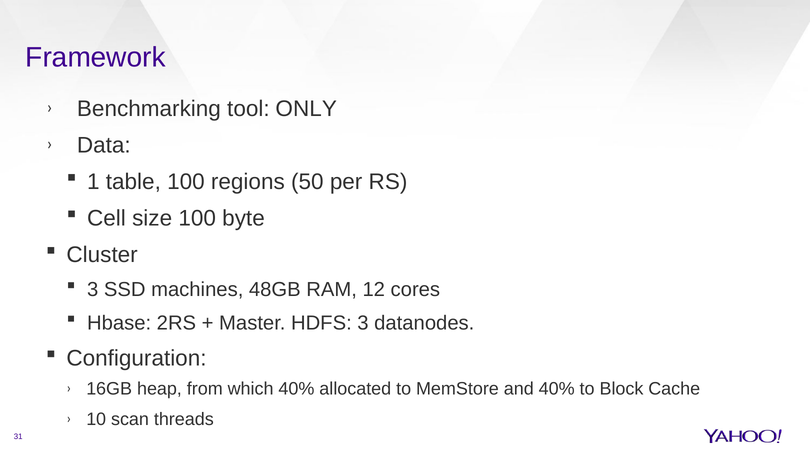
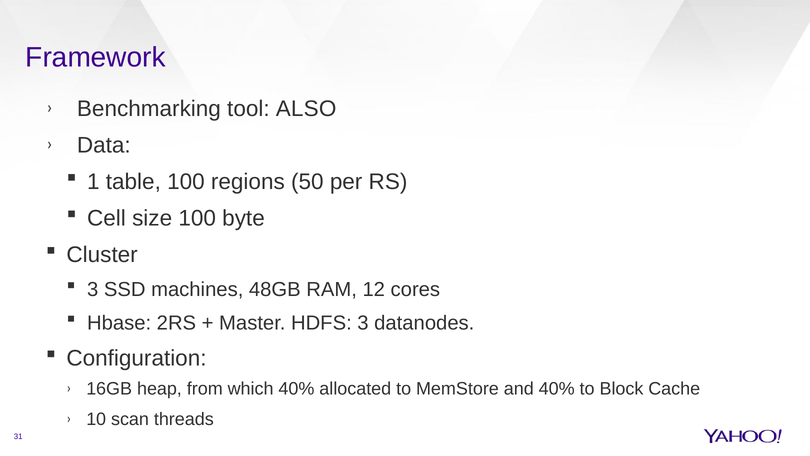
ONLY: ONLY -> ALSO
